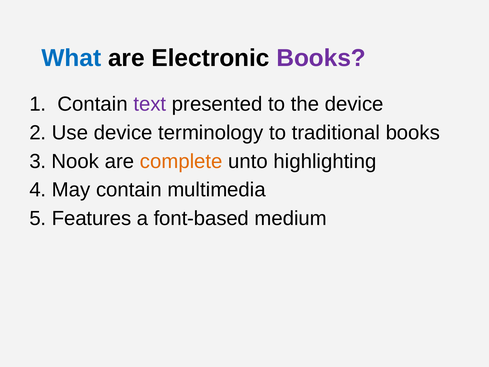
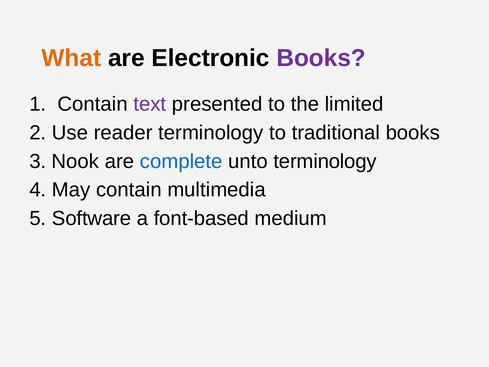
What colour: blue -> orange
the device: device -> limited
Use device: device -> reader
complete colour: orange -> blue
unto highlighting: highlighting -> terminology
Features: Features -> Software
